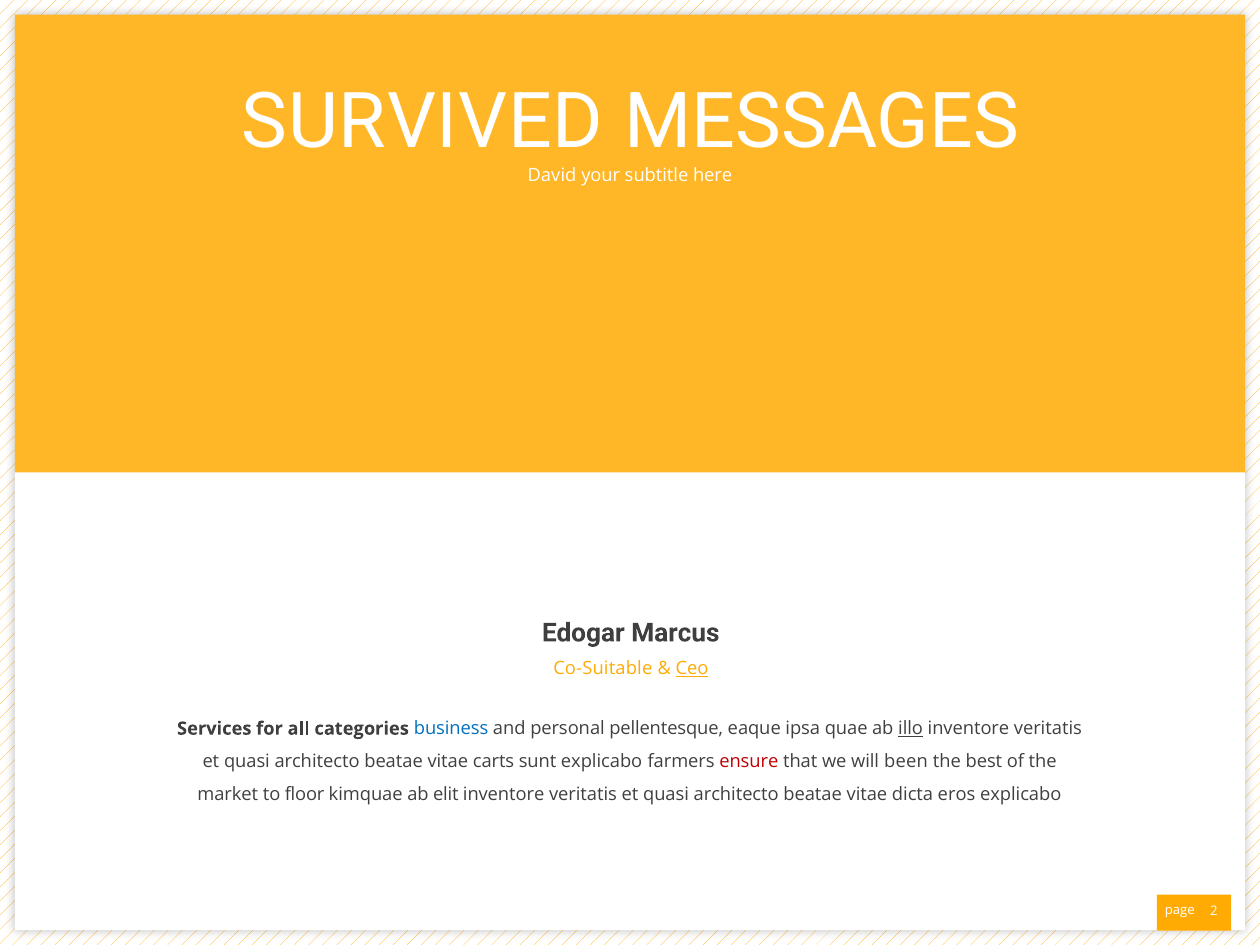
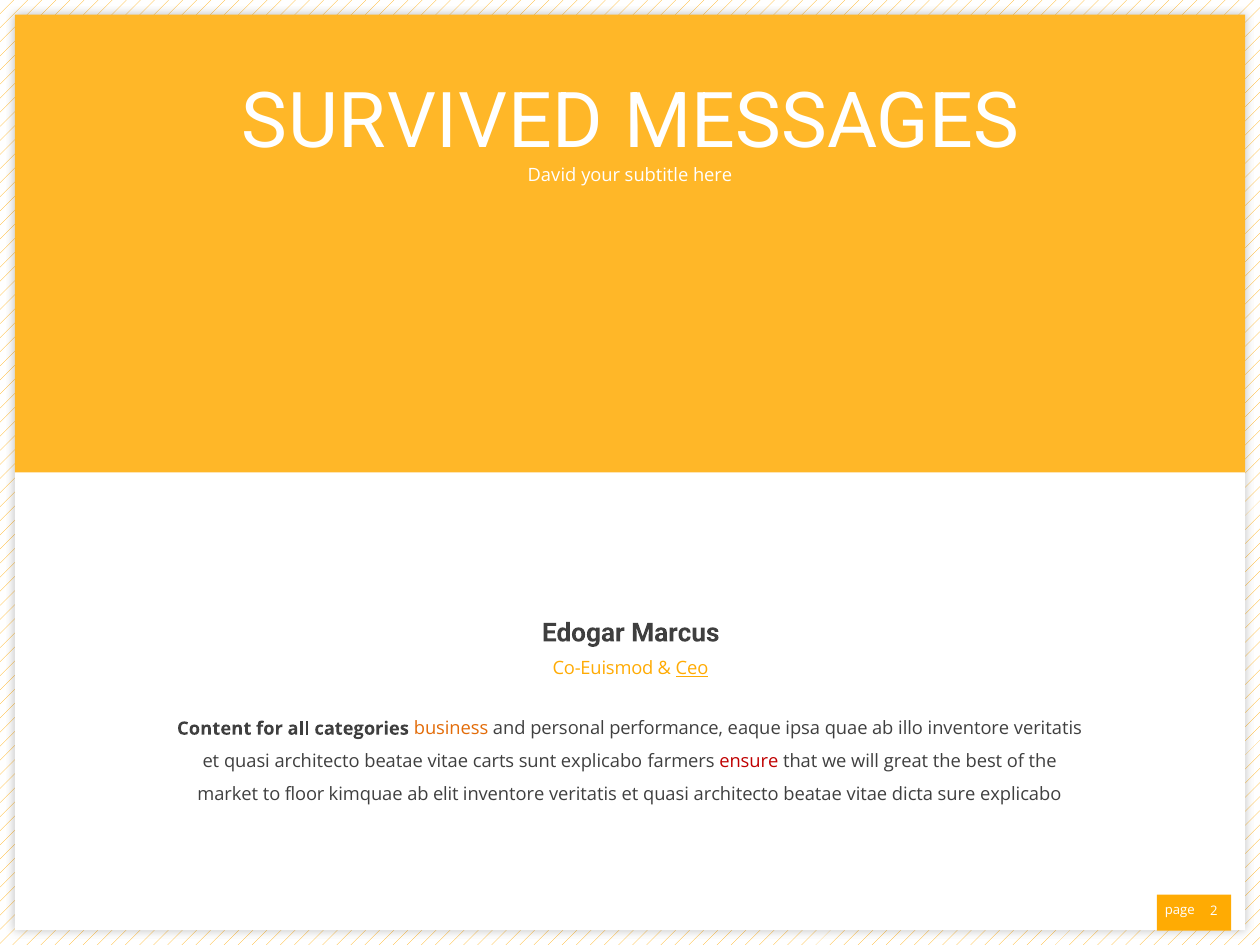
Co-Suitable: Co-Suitable -> Co-Euismod
Services: Services -> Content
business colour: blue -> orange
pellentesque: pellentesque -> performance
illo underline: present -> none
been: been -> great
eros: eros -> sure
